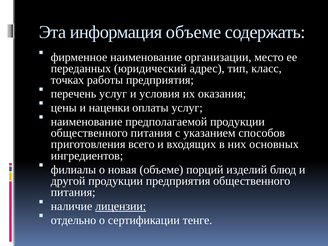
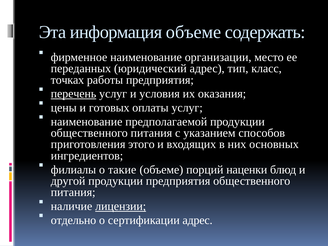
перечень underline: none -> present
наценки: наценки -> готовых
всего: всего -> этого
новая: новая -> такие
изделий: изделий -> наценки
сертификации тенге: тенге -> адрес
